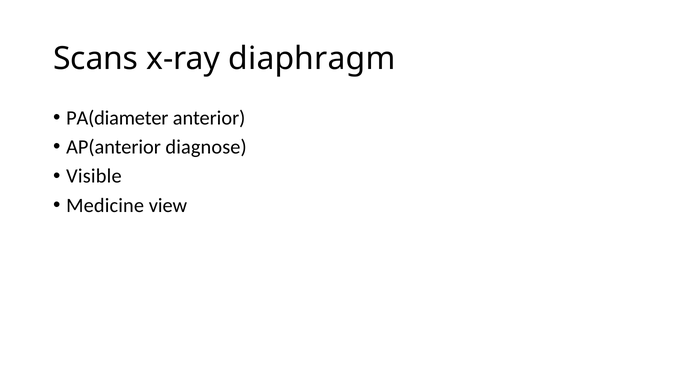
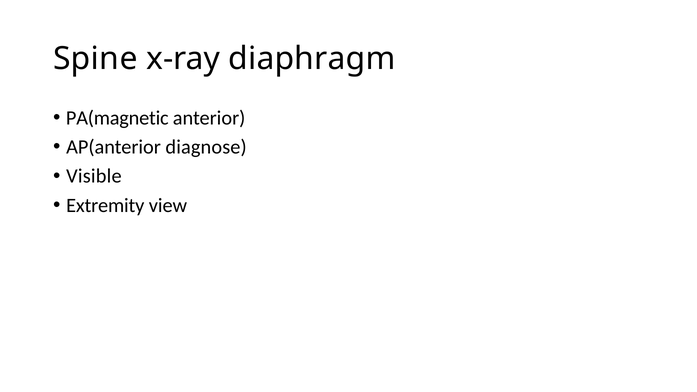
Scans: Scans -> Spine
PA(diameter: PA(diameter -> PA(magnetic
Medicine: Medicine -> Extremity
